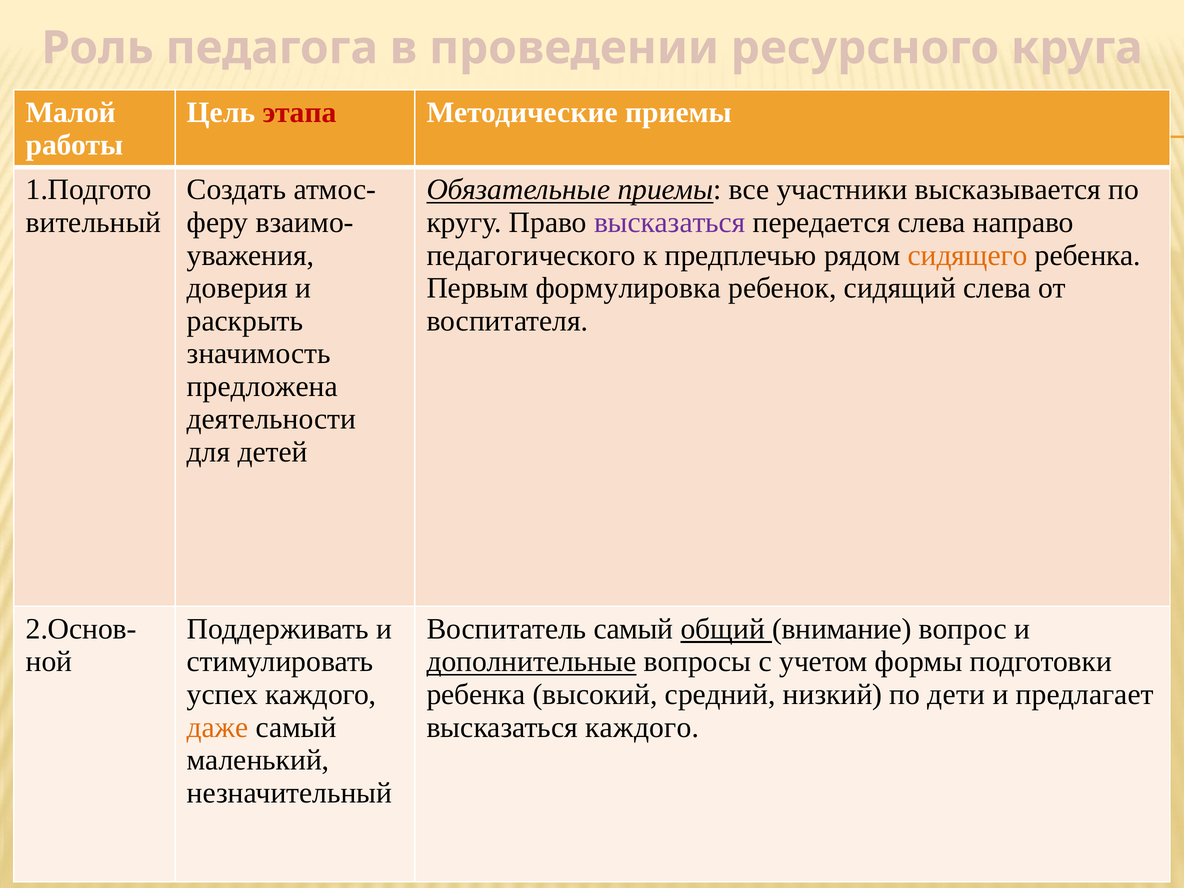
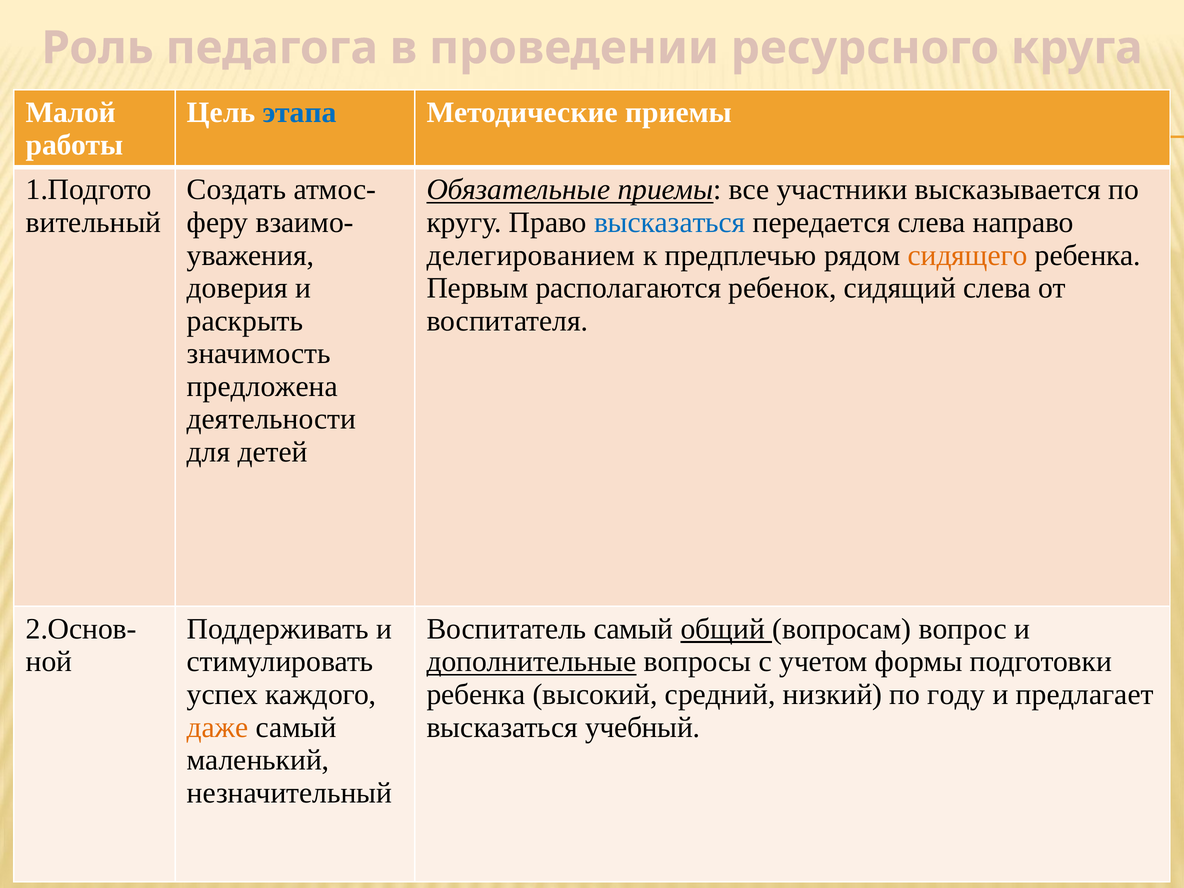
этапа colour: red -> blue
высказаться at (670, 222) colour: purple -> blue
педагогического: педагогического -> делегированием
формулировка: формулировка -> располагаются
внимание: внимание -> вопросам
дети: дети -> году
высказаться каждого: каждого -> учебный
